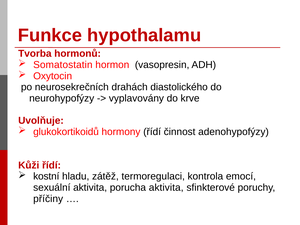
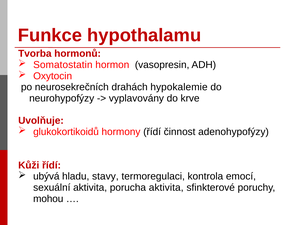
diastolického: diastolického -> hypokalemie
kostní: kostní -> ubývá
zátěž: zátěž -> stavy
příčiny: příčiny -> mohou
